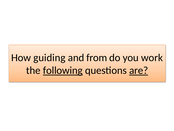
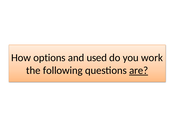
guiding: guiding -> options
from: from -> used
following underline: present -> none
